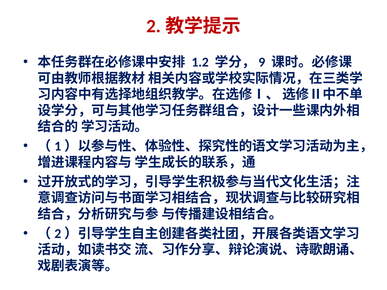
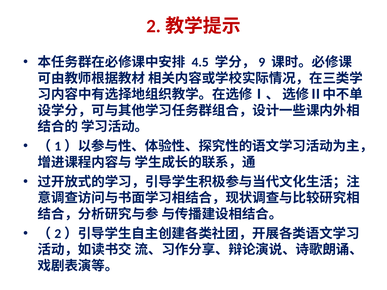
1.2: 1.2 -> 4.5
